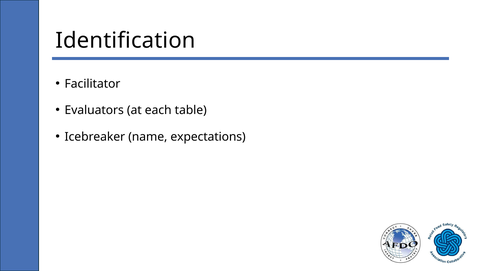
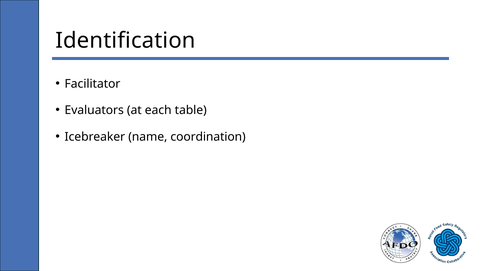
expectations: expectations -> coordination
